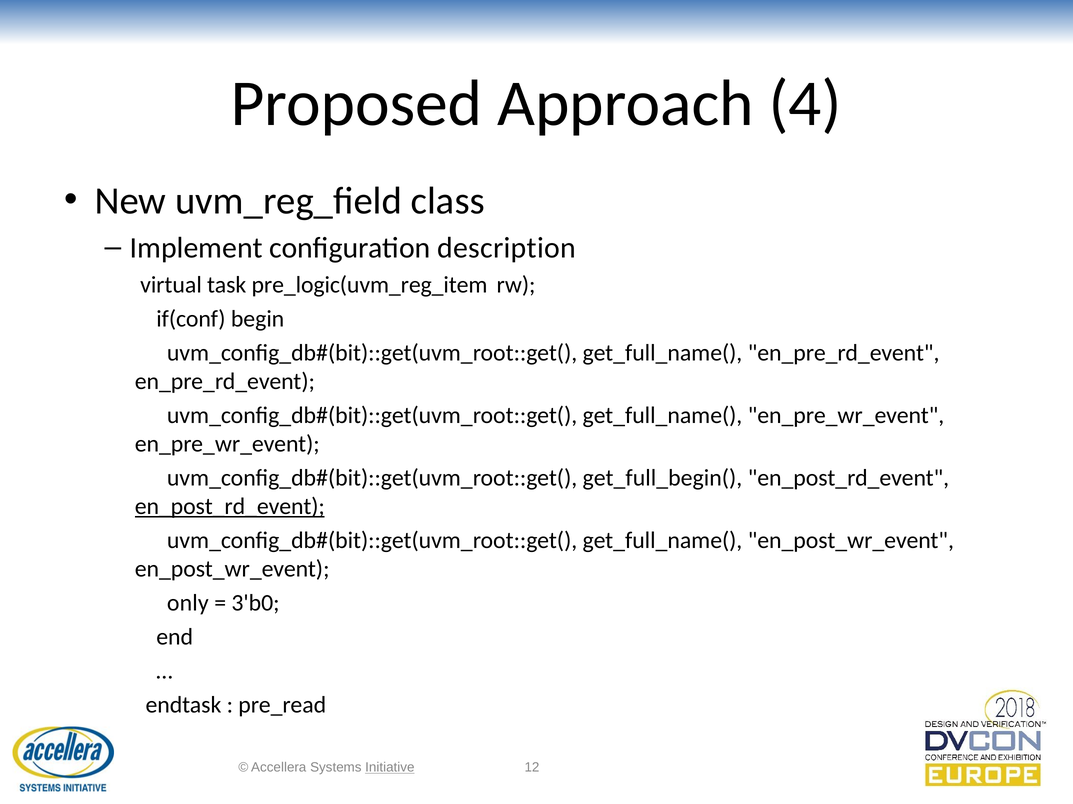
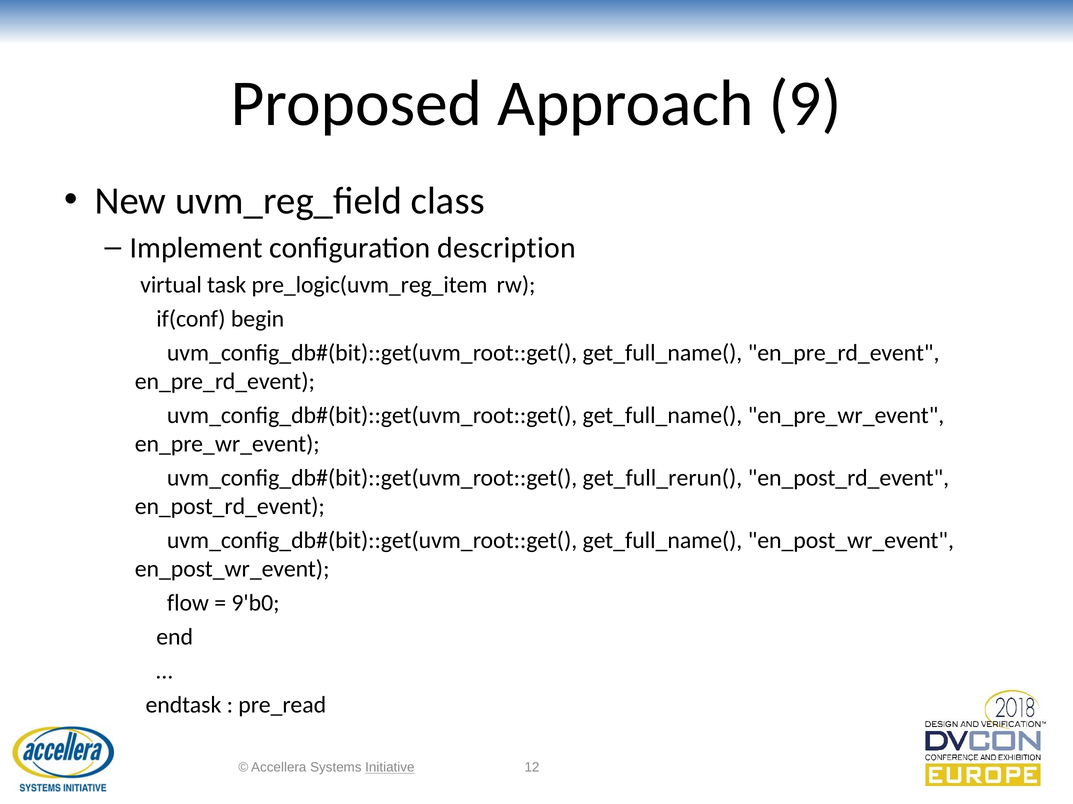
4: 4 -> 9
get_full_begin(: get_full_begin( -> get_full_rerun(
en_post_rd_event at (230, 507) underline: present -> none
only: only -> flow
3'b0: 3'b0 -> 9'b0
